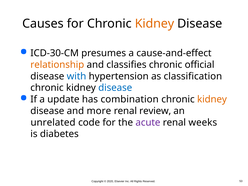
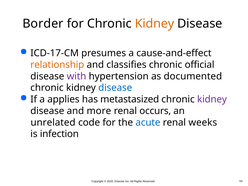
Causes: Causes -> Border
ICD-30-CM: ICD-30-CM -> ICD-17-CM
with colour: blue -> purple
classification: classification -> documented
update: update -> applies
combination: combination -> metastasized
kidney at (212, 99) colour: orange -> purple
review: review -> occurs
acute colour: purple -> blue
diabetes: diabetes -> infection
